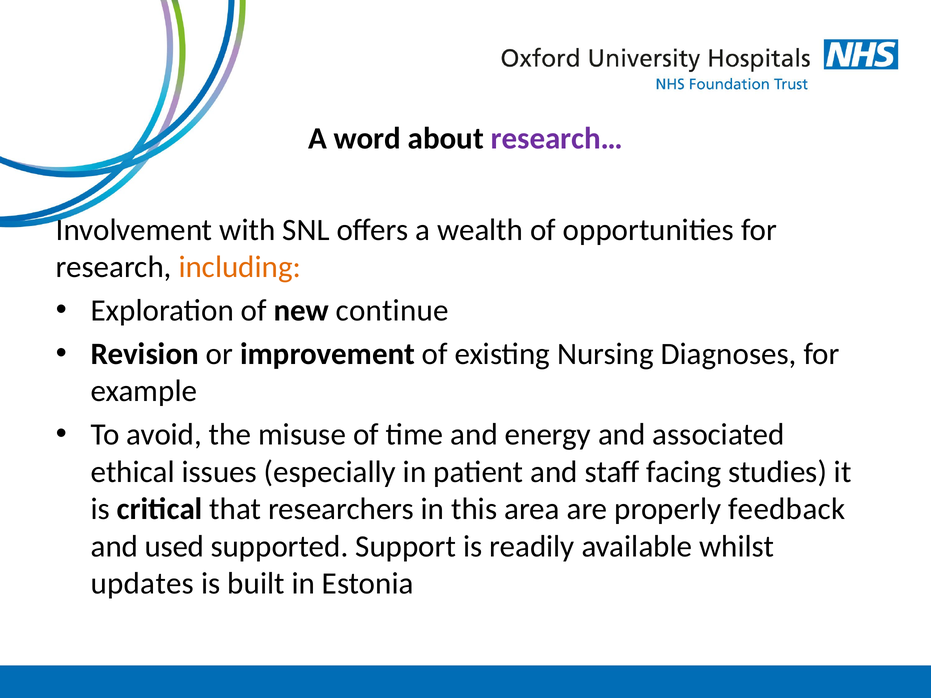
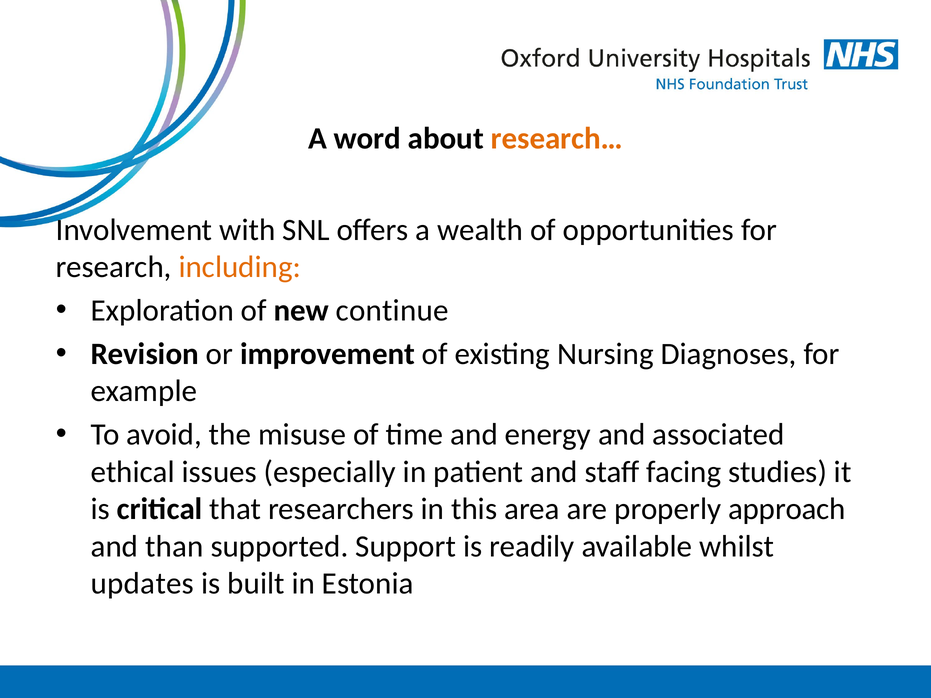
research… colour: purple -> orange
feedback: feedback -> approach
used: used -> than
